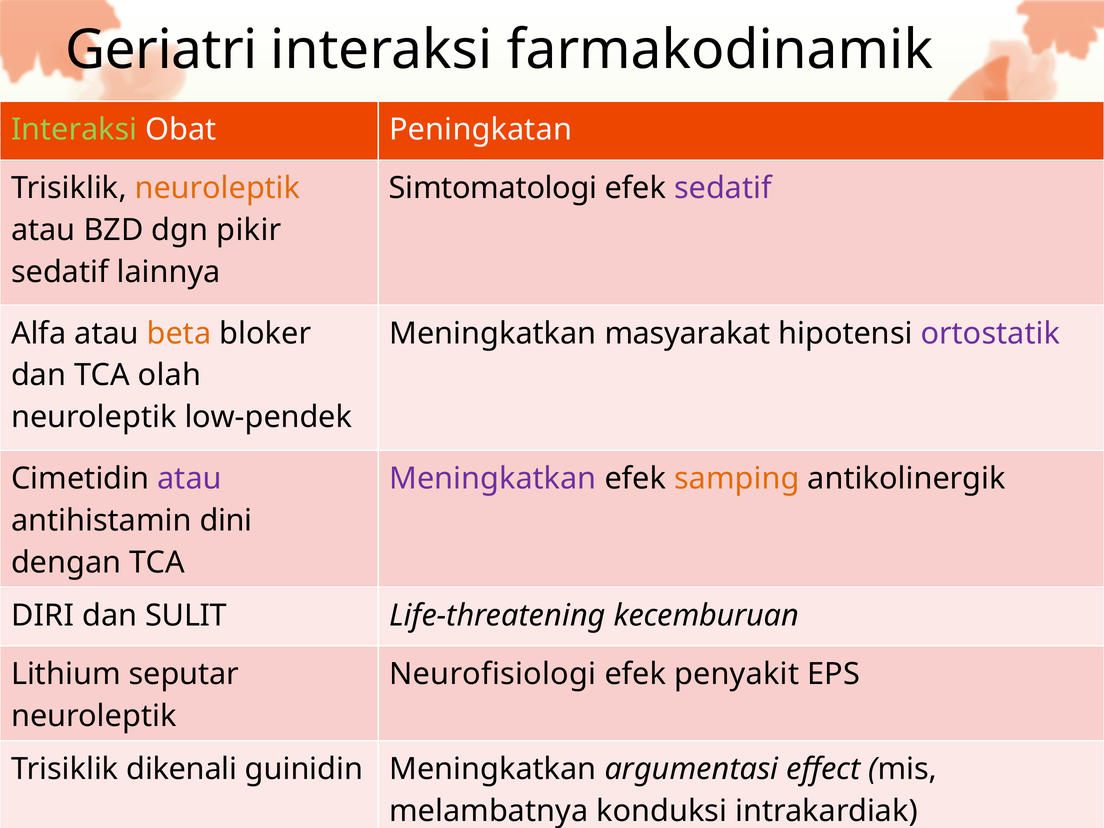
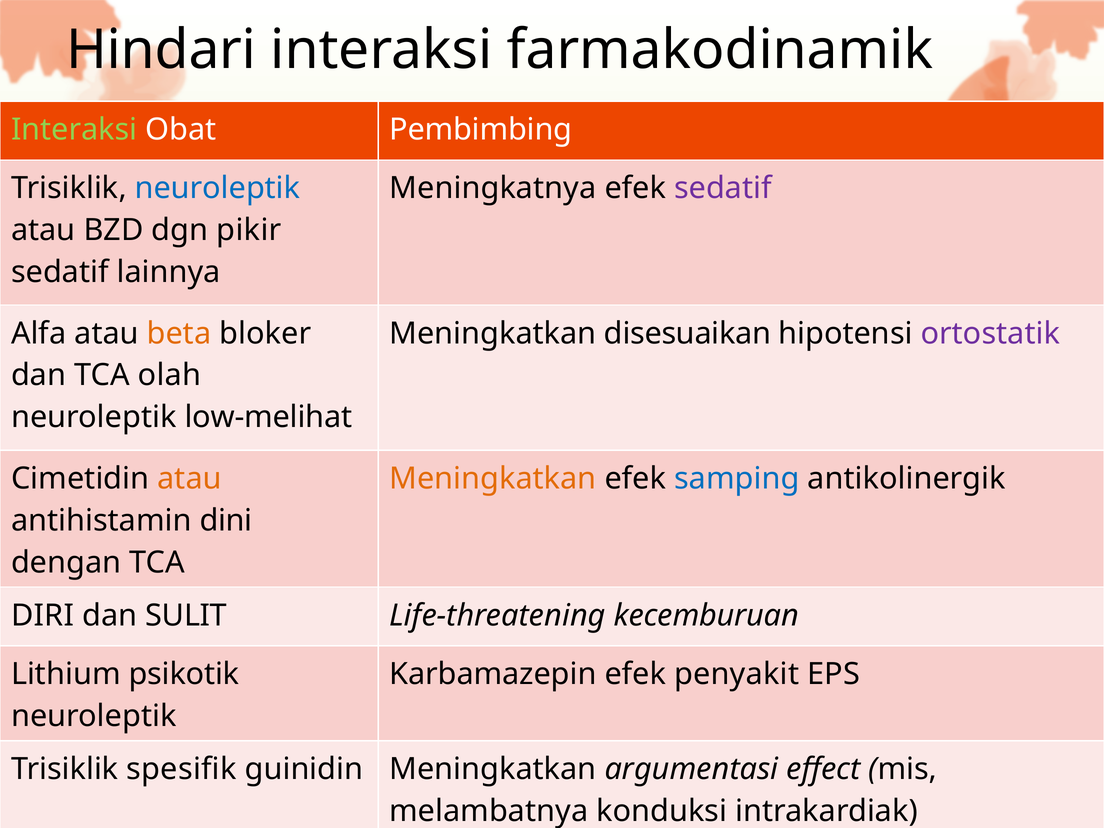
Geriatri: Geriatri -> Hindari
Peningkatan: Peningkatan -> Pembimbing
neuroleptik at (217, 188) colour: orange -> blue
Simtomatologi: Simtomatologi -> Meningkatnya
masyarakat: masyarakat -> disesuaikan
low-pendek: low-pendek -> low-melihat
atau at (189, 479) colour: purple -> orange
Meningkatkan at (493, 479) colour: purple -> orange
samping colour: orange -> blue
seputar: seputar -> psikotik
Neurofisiologi: Neurofisiologi -> Karbamazepin
dikenali: dikenali -> spesifik
